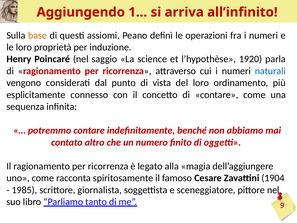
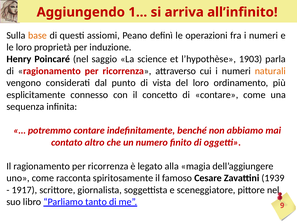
1920: 1920 -> 1903
naturali colour: blue -> orange
1904: 1904 -> 1939
1985: 1985 -> 1917
